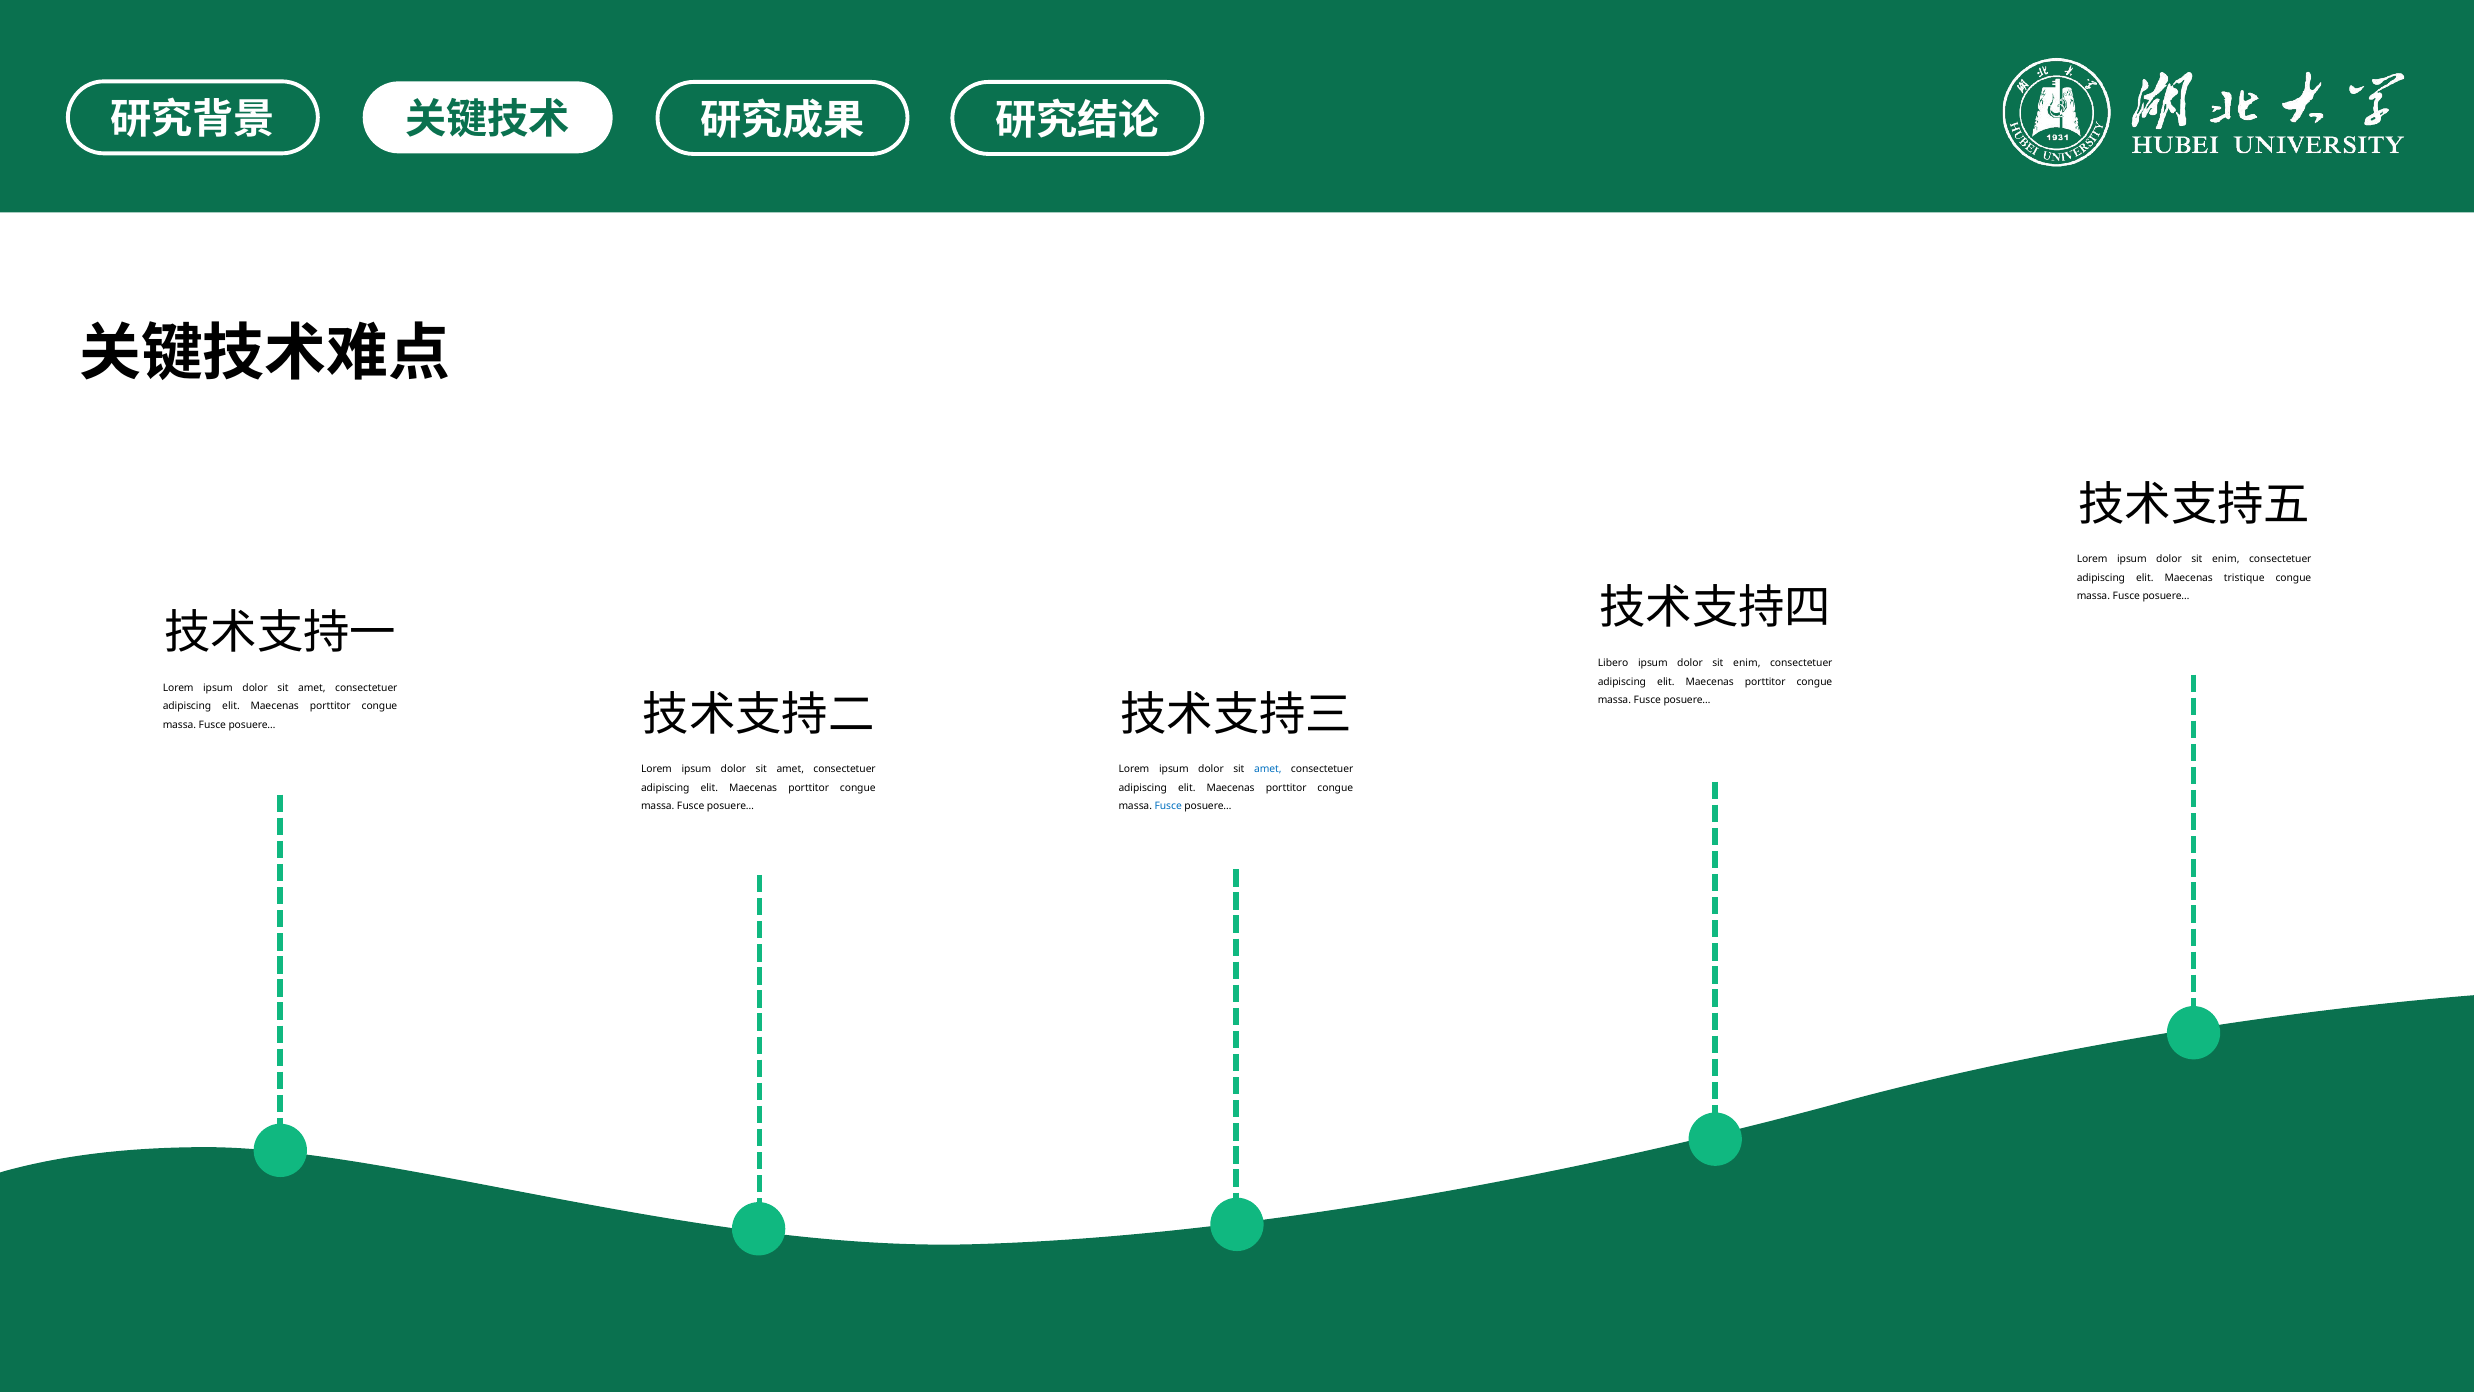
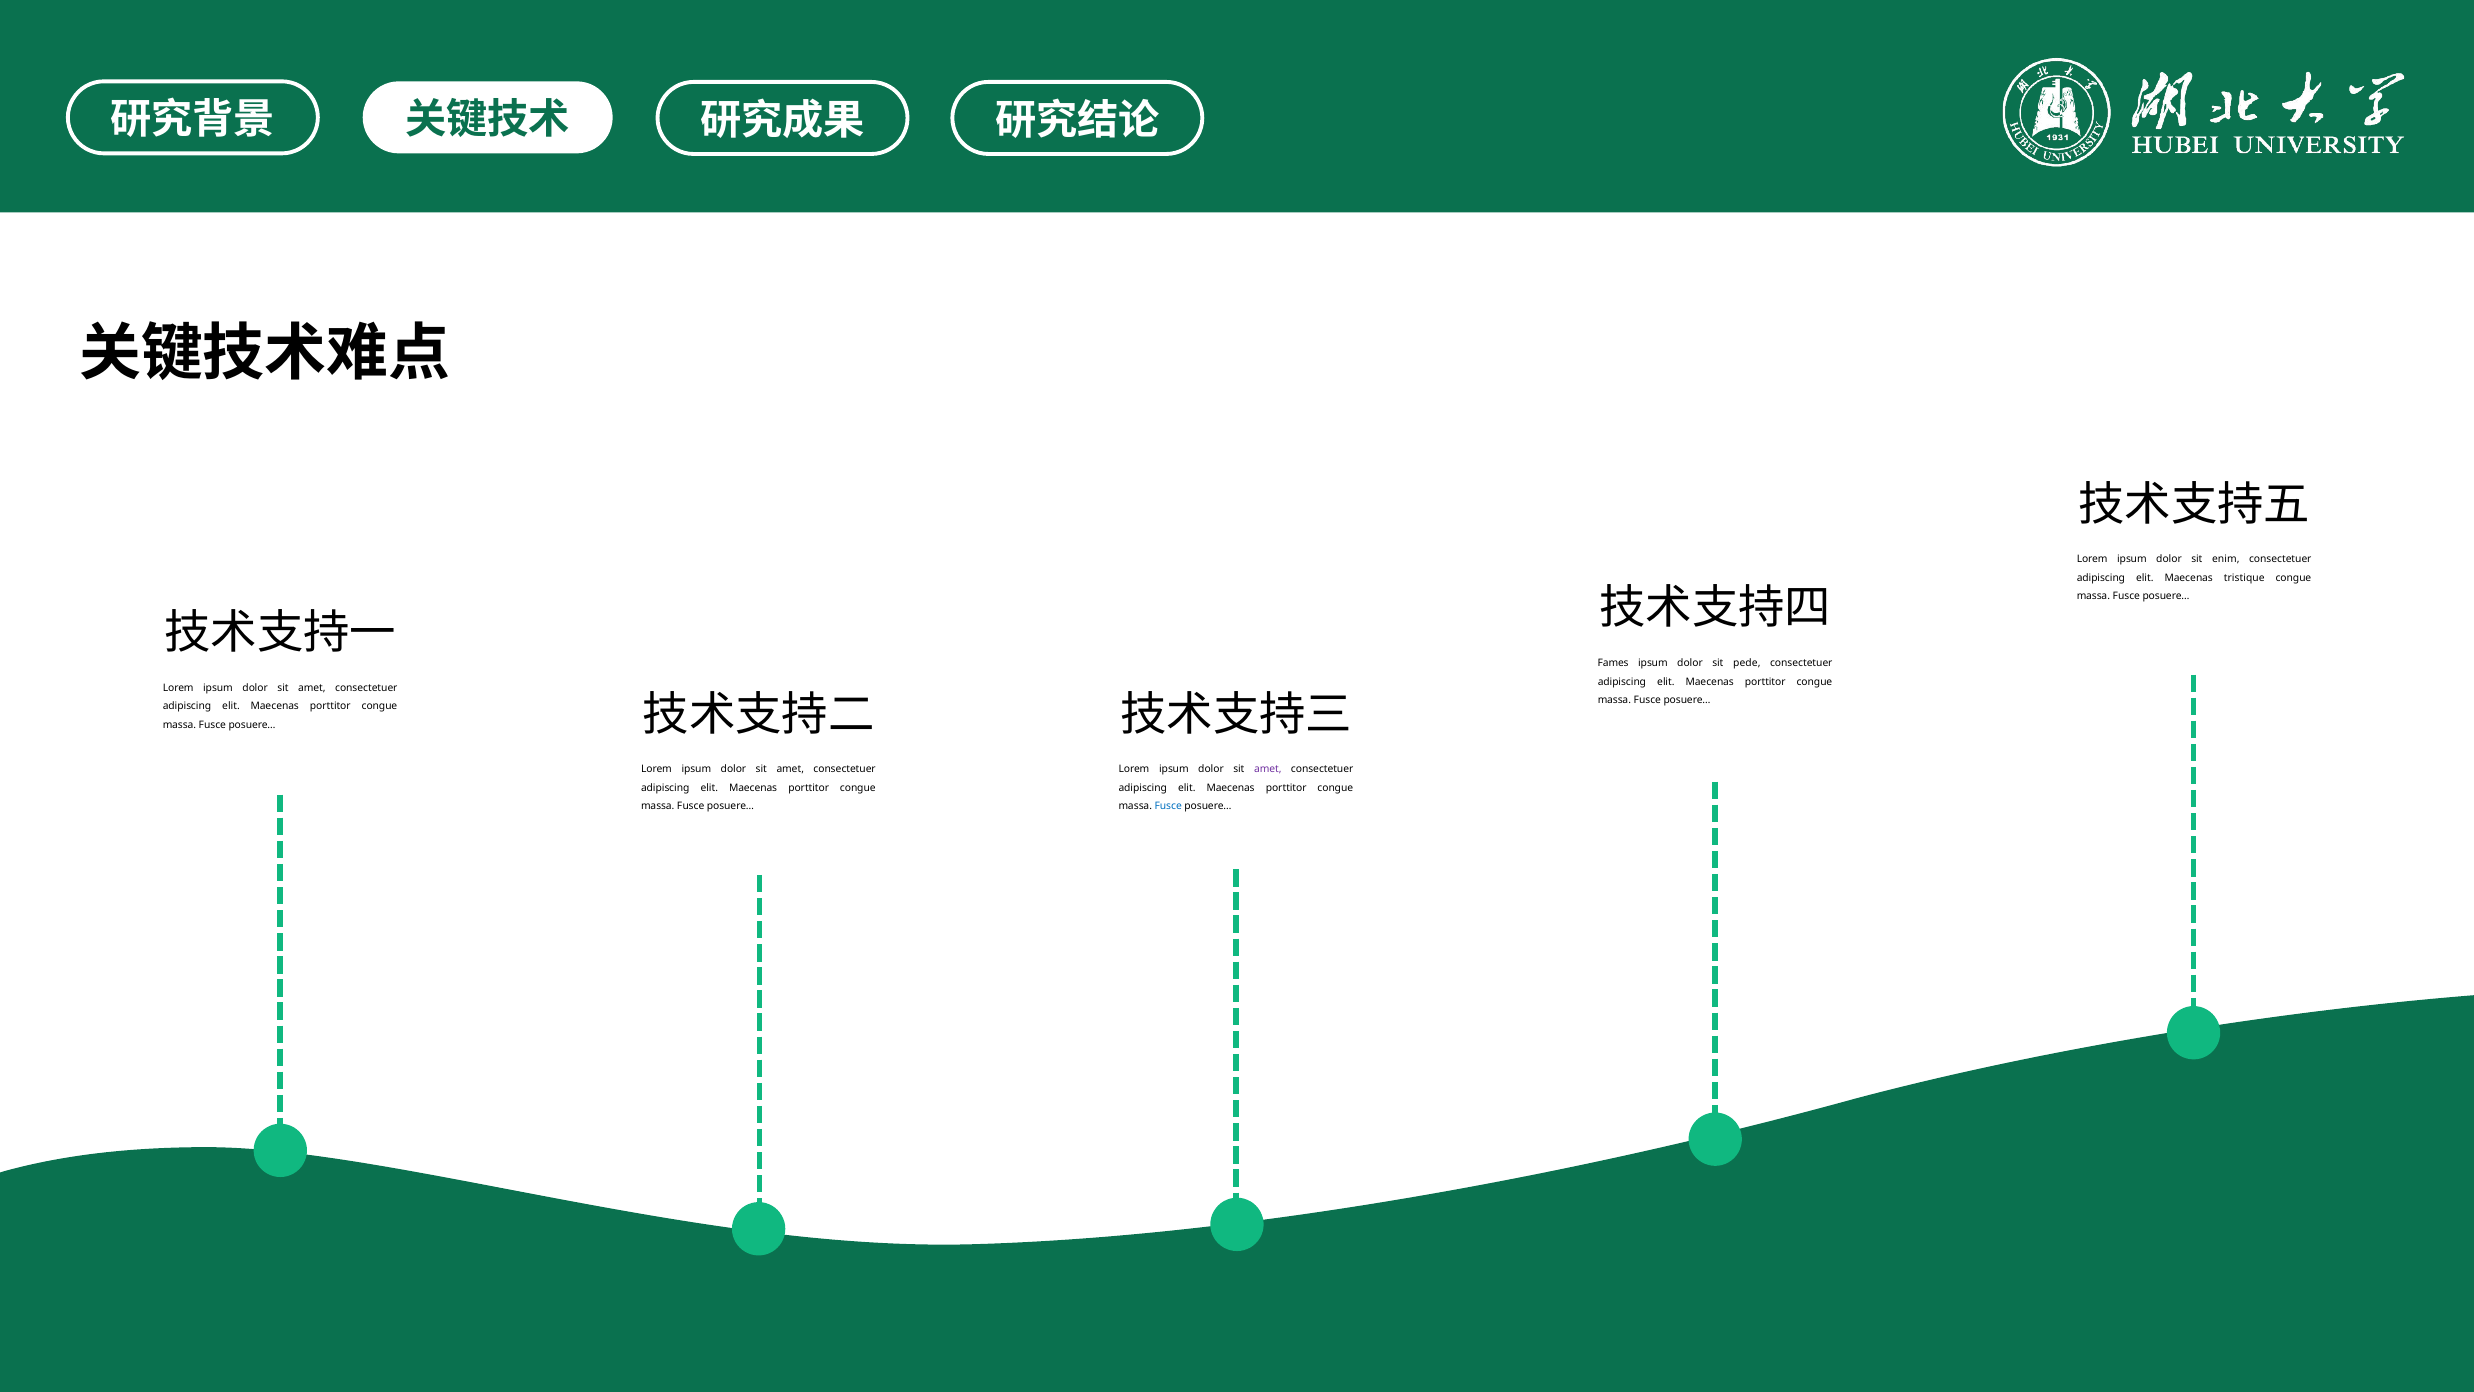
Libero: Libero -> Fames
enim at (1747, 663): enim -> pede
amet at (1268, 769) colour: blue -> purple
